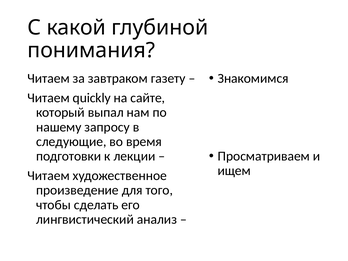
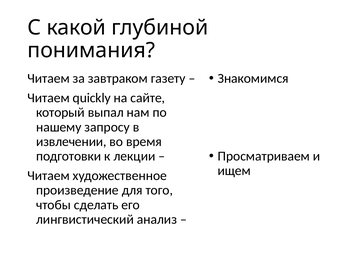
следующие: следующие -> извлечении
